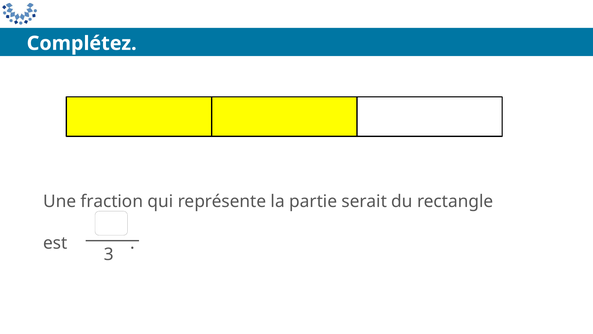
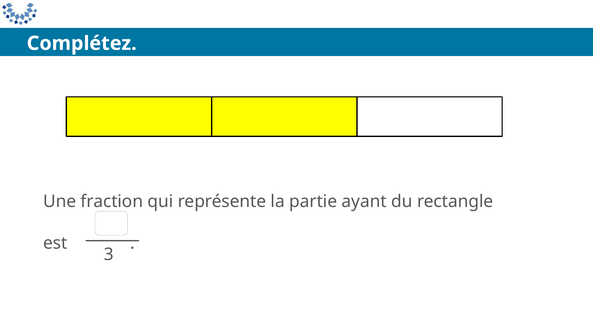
serait: serait -> ayant
